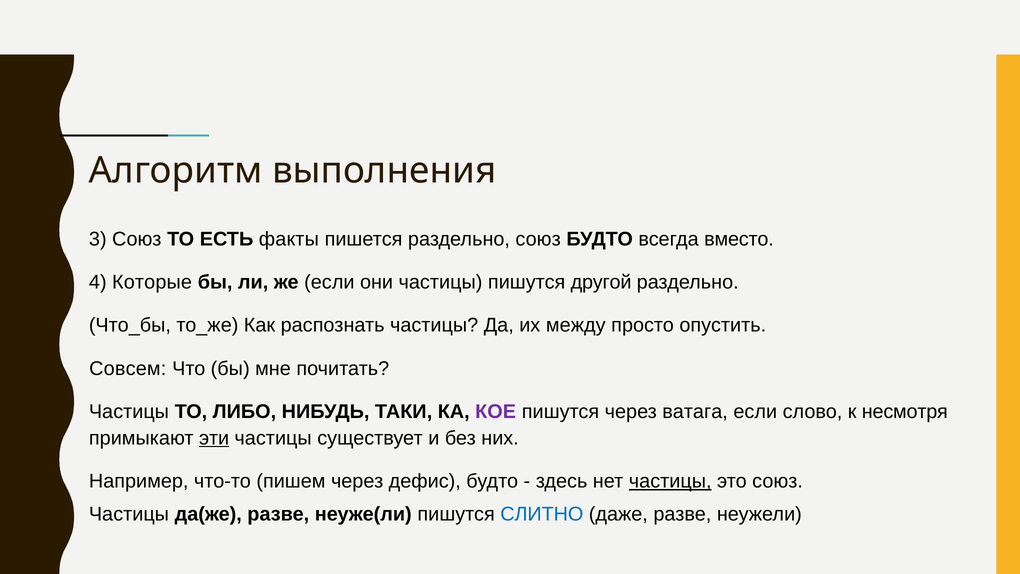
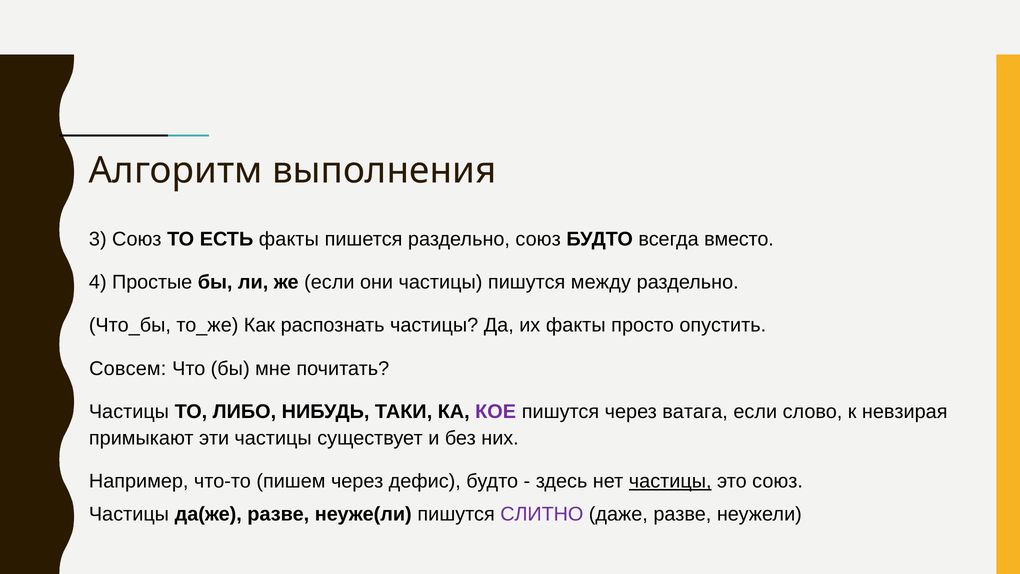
Которые: Которые -> Простые
другой: другой -> между
их между: между -> факты
несмотря: несмотря -> невзирая
эти underline: present -> none
СЛИТНО colour: blue -> purple
